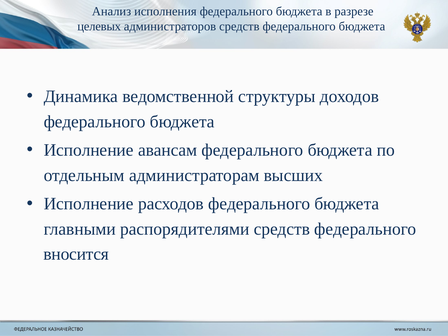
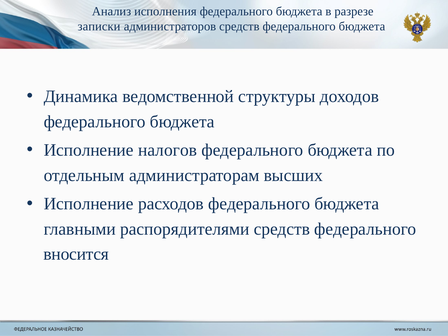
целевых: целевых -> записки
авансам: авансам -> налогов
